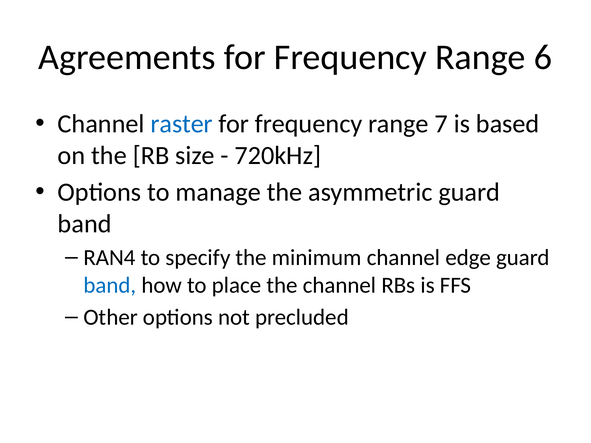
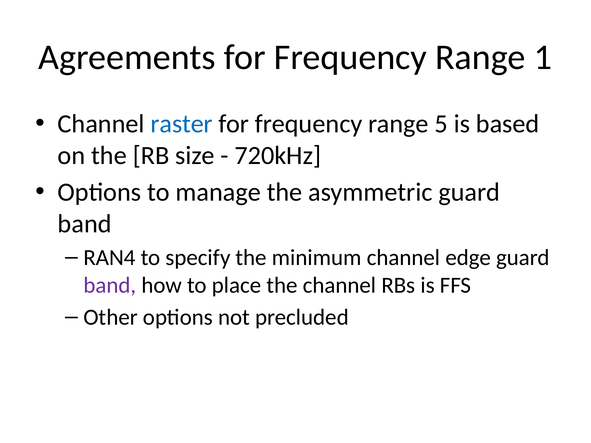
6: 6 -> 1
7: 7 -> 5
band at (110, 285) colour: blue -> purple
